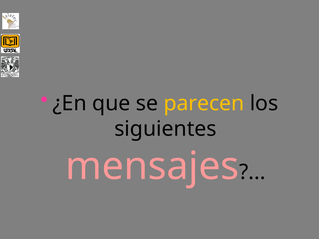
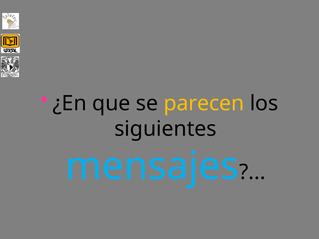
mensajes colour: pink -> light blue
